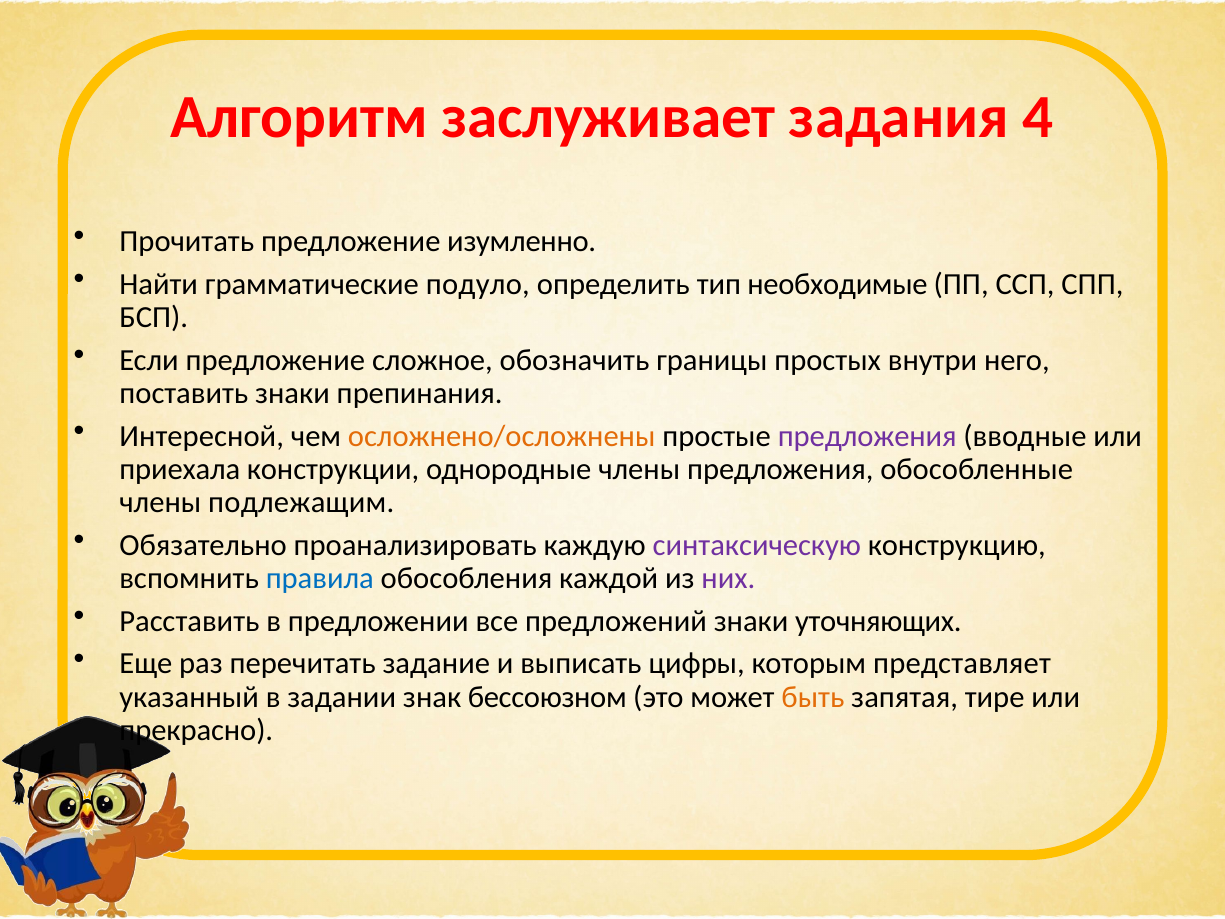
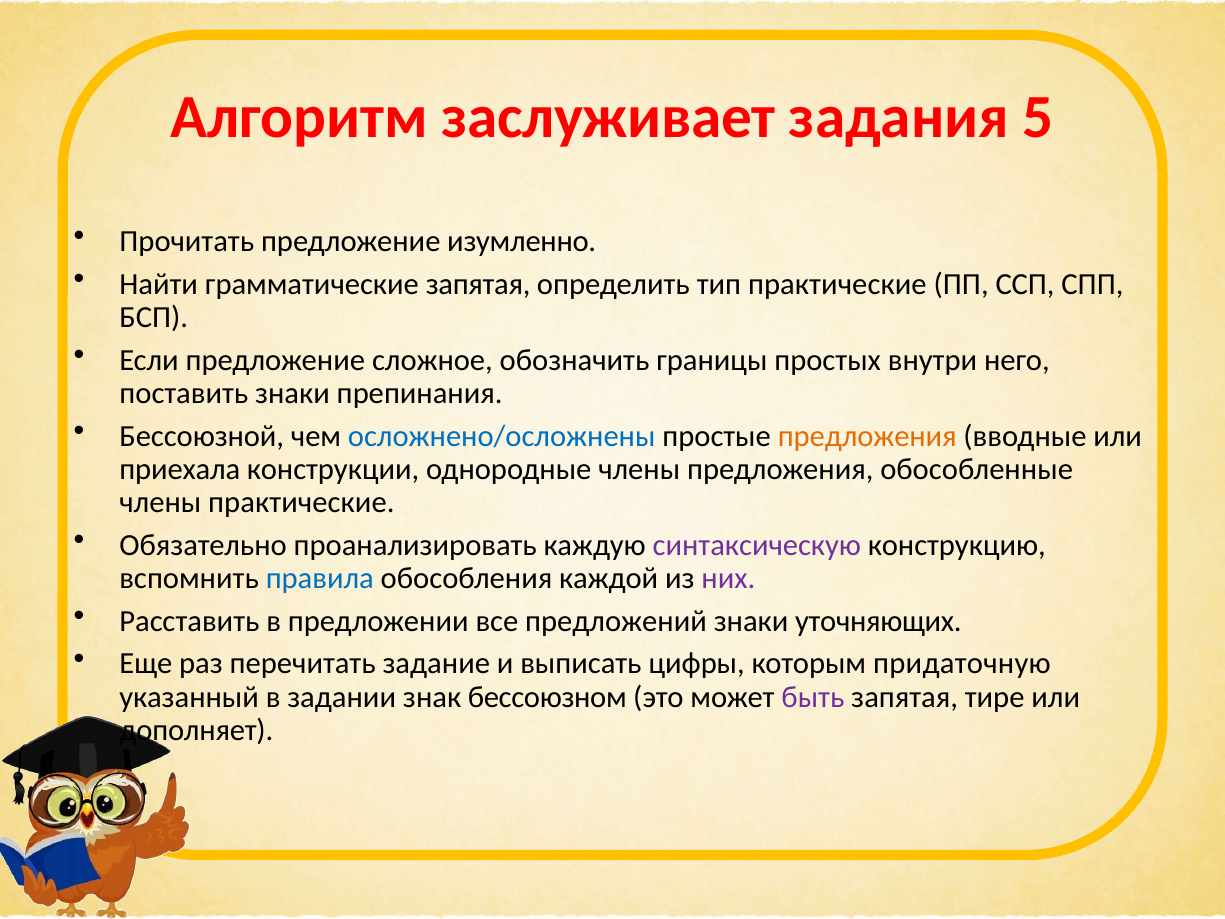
4: 4 -> 5
грамматические подуло: подуло -> запятая
тип необходимые: необходимые -> практические
Интересной: Интересной -> Бессоюзной
осложнено/осложнены colour: orange -> blue
предложения at (867, 436) colour: purple -> orange
члены подлежащим: подлежащим -> практические
представляет: представляет -> придаточную
быть colour: orange -> purple
прекрасно: прекрасно -> дополняет
